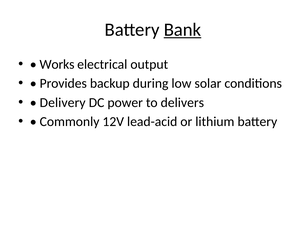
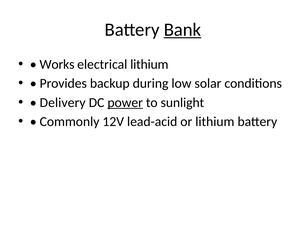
electrical output: output -> lithium
power underline: none -> present
delivers: delivers -> sunlight
